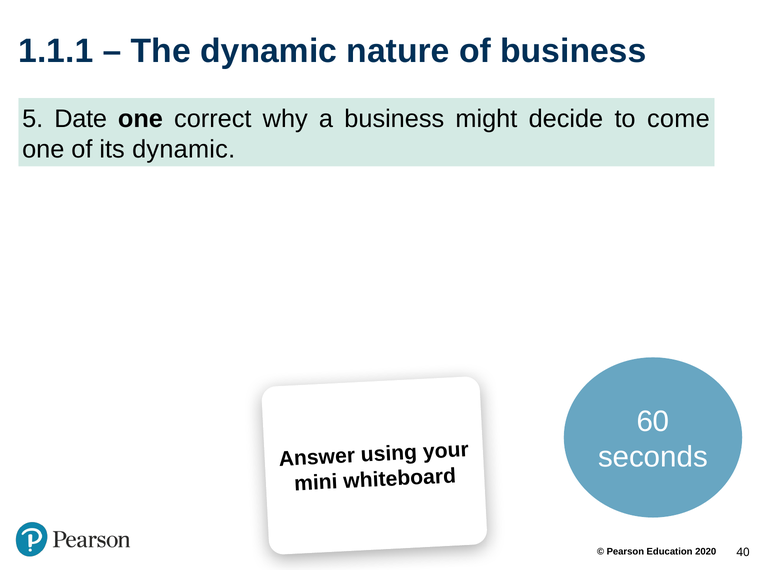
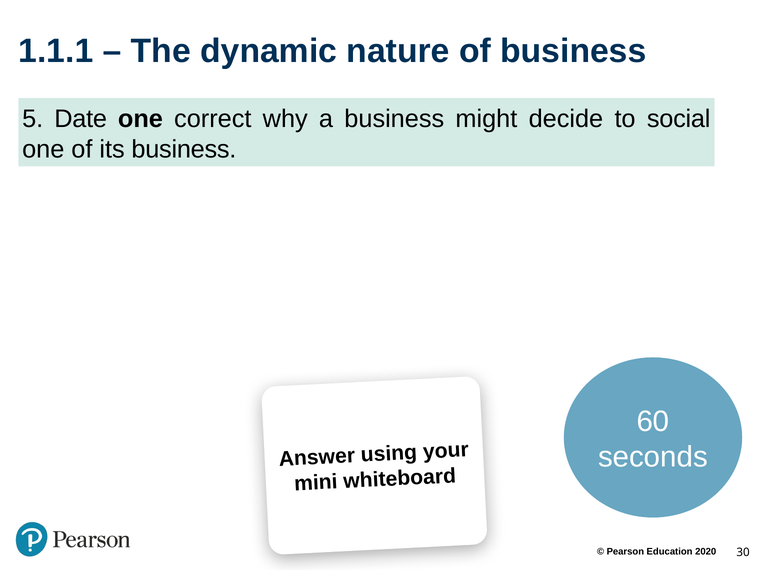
come: come -> social
its dynamic: dynamic -> business
40: 40 -> 30
